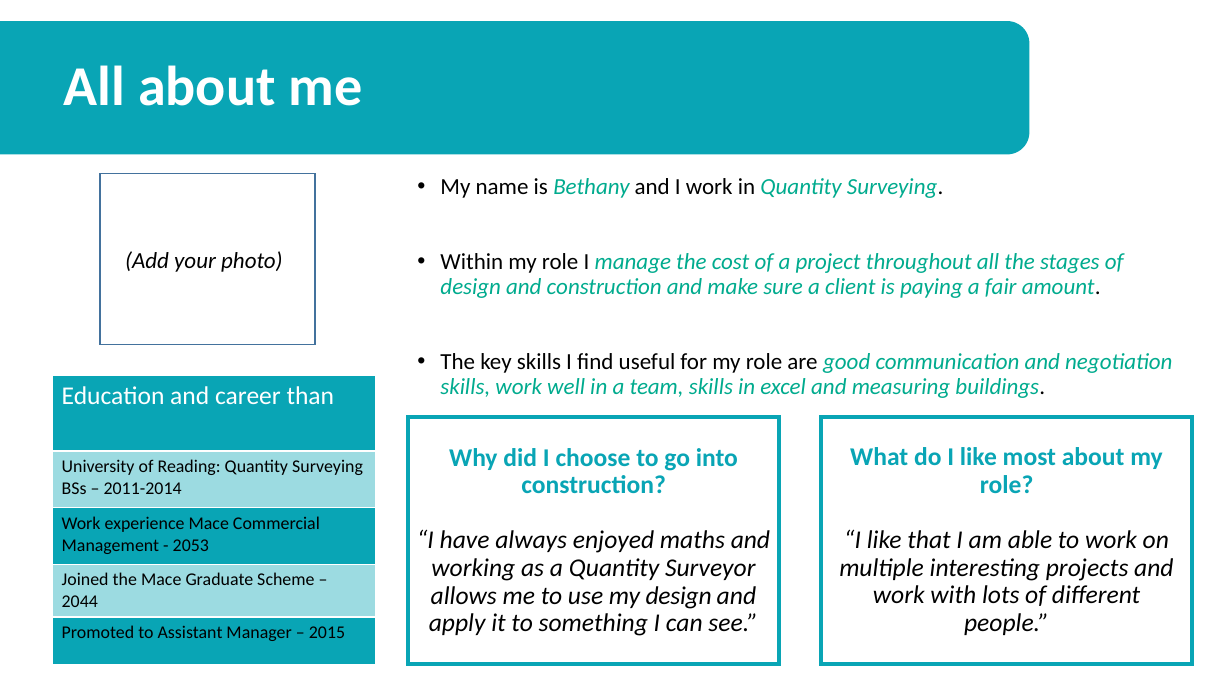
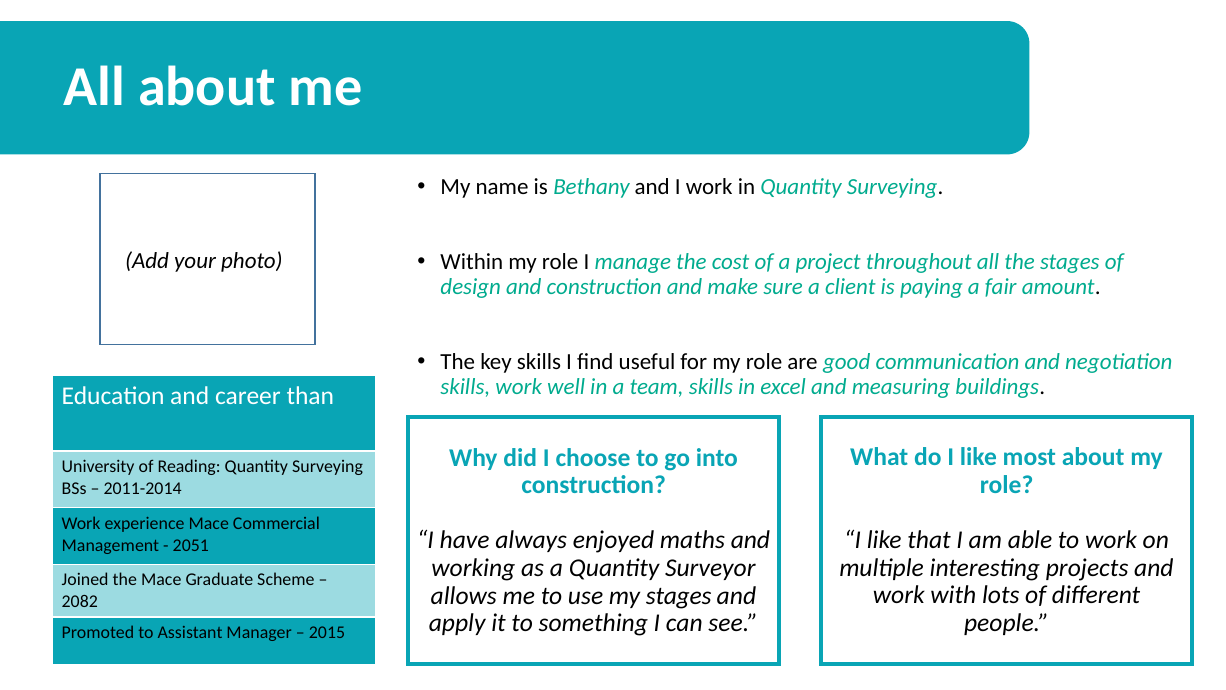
2053: 2053 -> 2051
my design: design -> stages
2044: 2044 -> 2082
